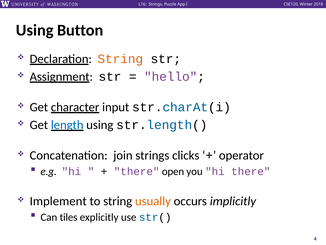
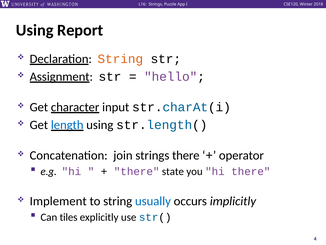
Button: Button -> Report
strings clicks: clicks -> there
open: open -> state
usually colour: orange -> blue
